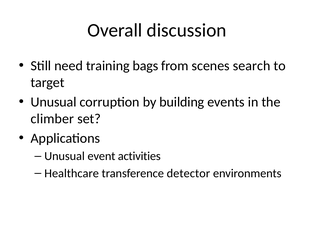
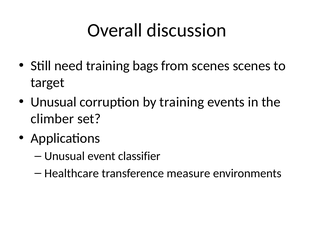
scenes search: search -> scenes
by building: building -> training
activities: activities -> classifier
detector: detector -> measure
